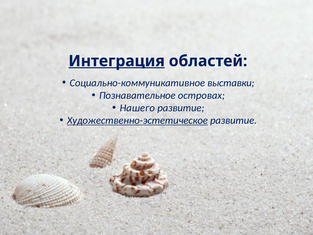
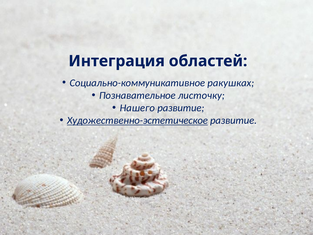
Интеграция underline: present -> none
выставки: выставки -> ракушках
островах: островах -> листочку
